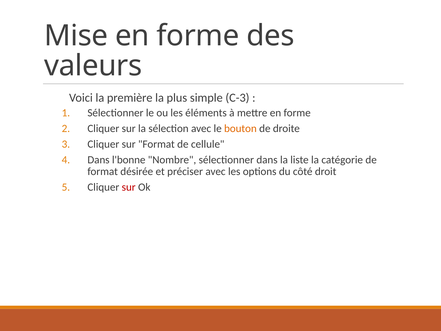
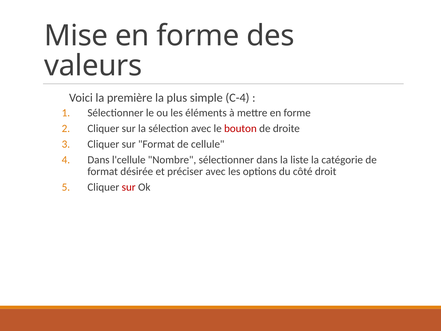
C-3: C-3 -> C-4
bouton colour: orange -> red
l'bonne: l'bonne -> l'cellule
